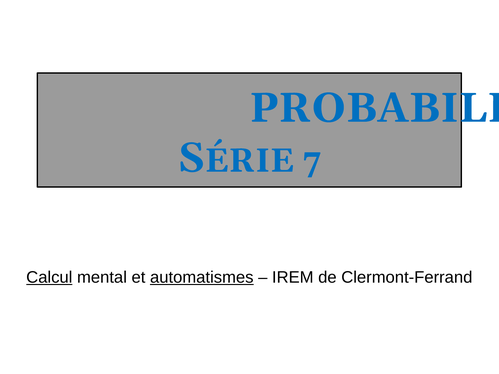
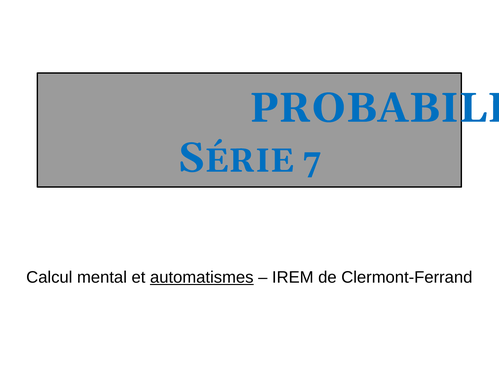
Calcul underline: present -> none
